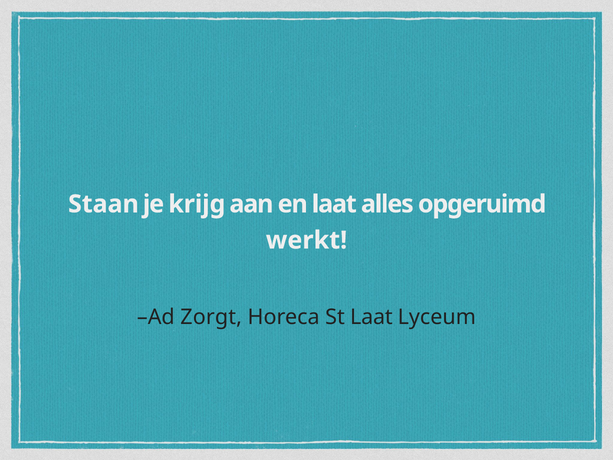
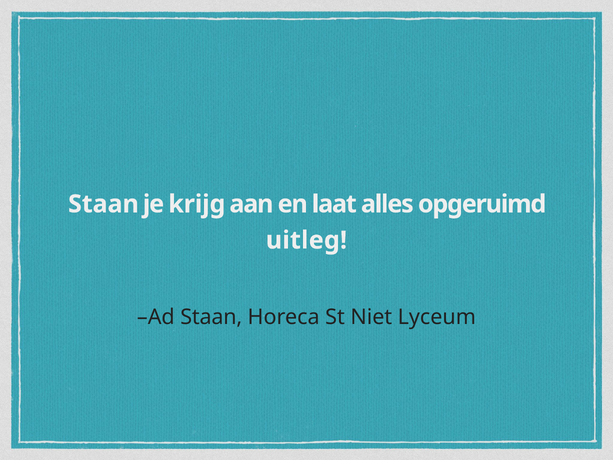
werkt: werkt -> uitleg
Ad Zorgt: Zorgt -> Staan
St Laat: Laat -> Niet
